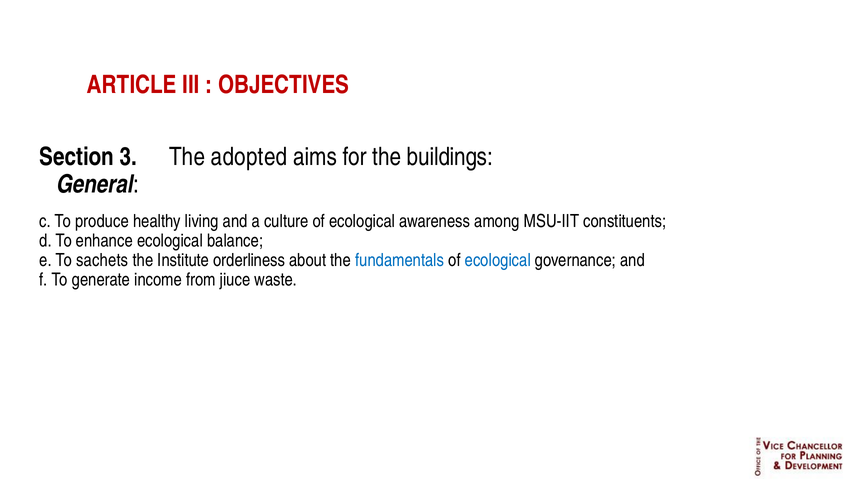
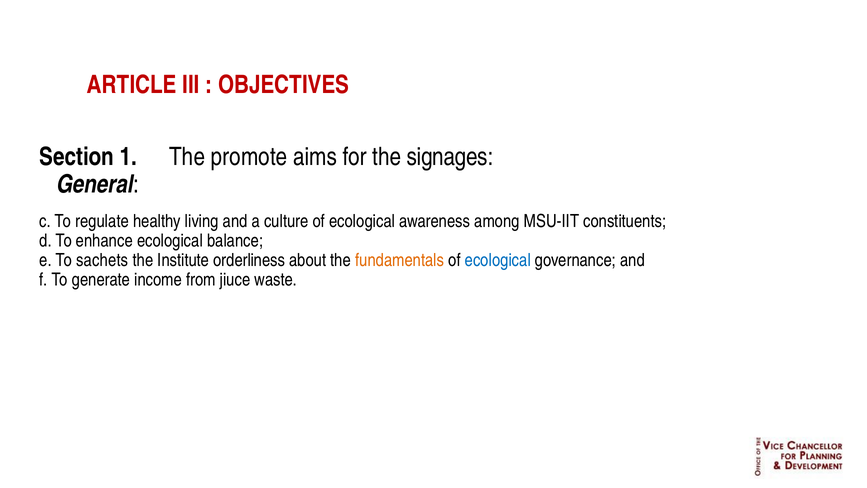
3: 3 -> 1
adopted: adopted -> promote
buildings: buildings -> signages
produce: produce -> regulate
fundamentals colour: blue -> orange
